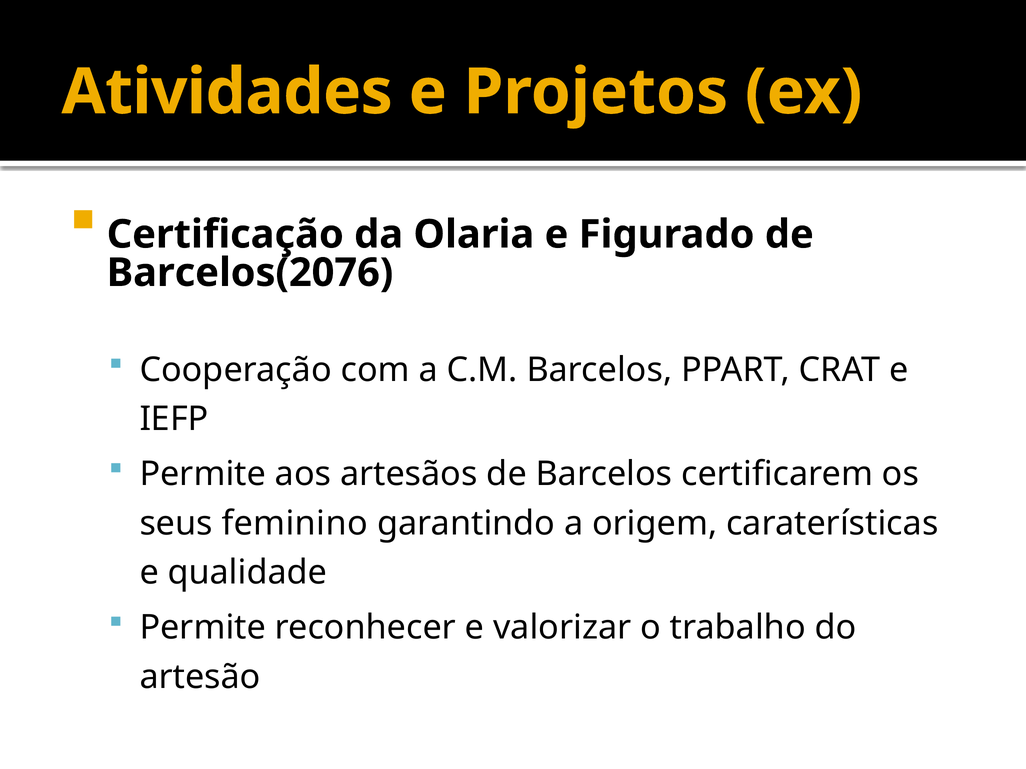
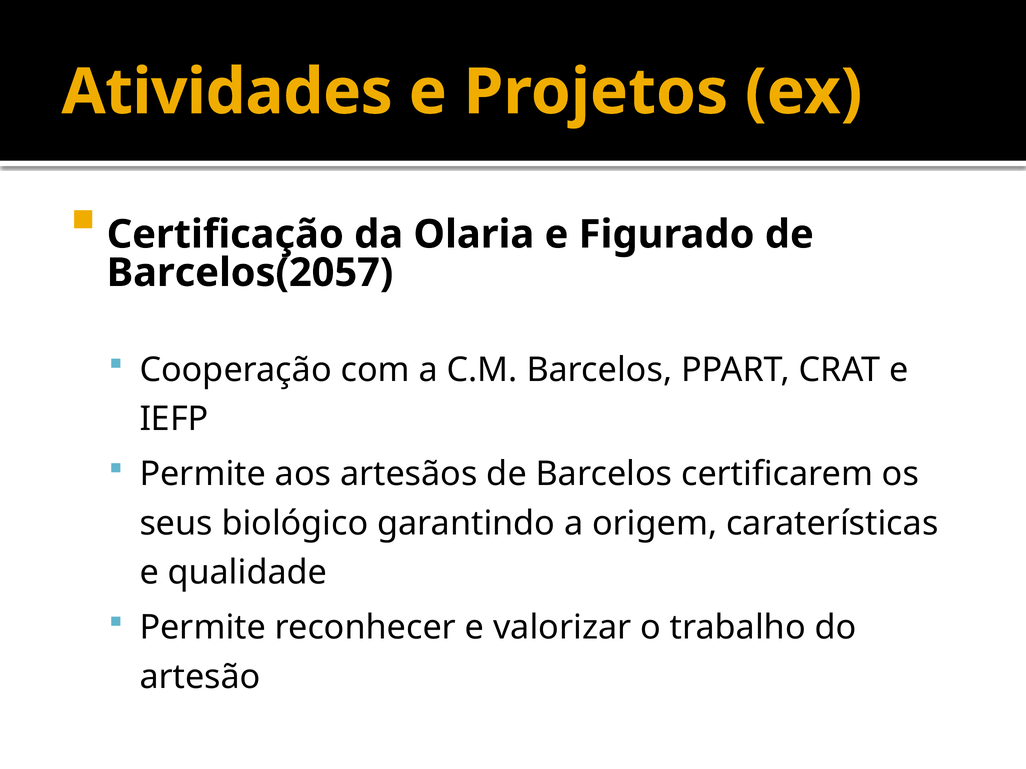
Barcelos(2076: Barcelos(2076 -> Barcelos(2057
feminino: feminino -> biológico
